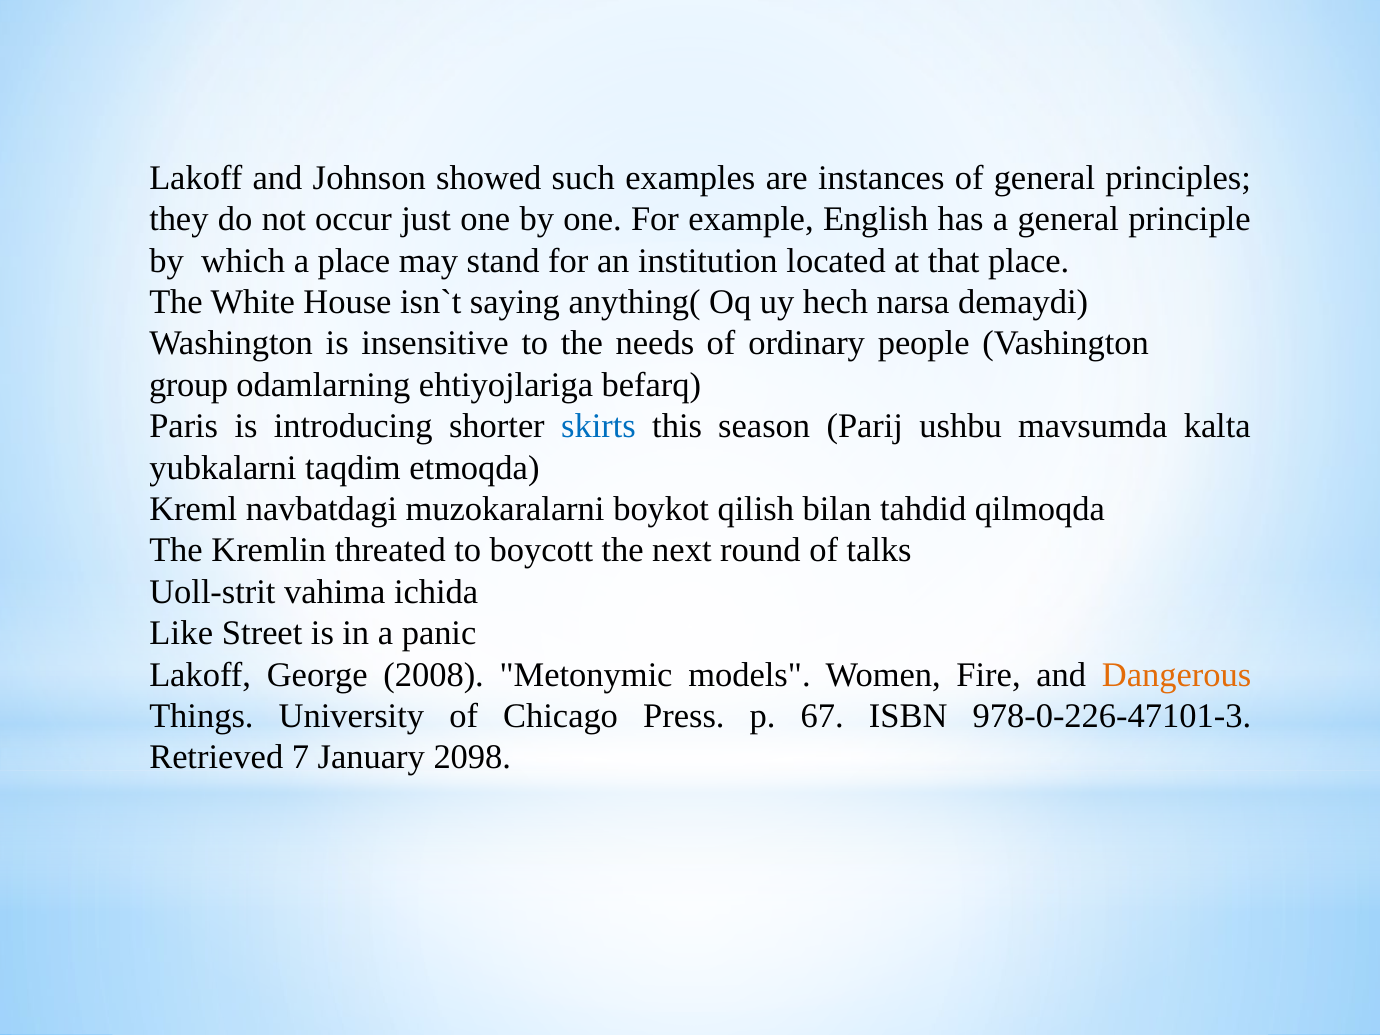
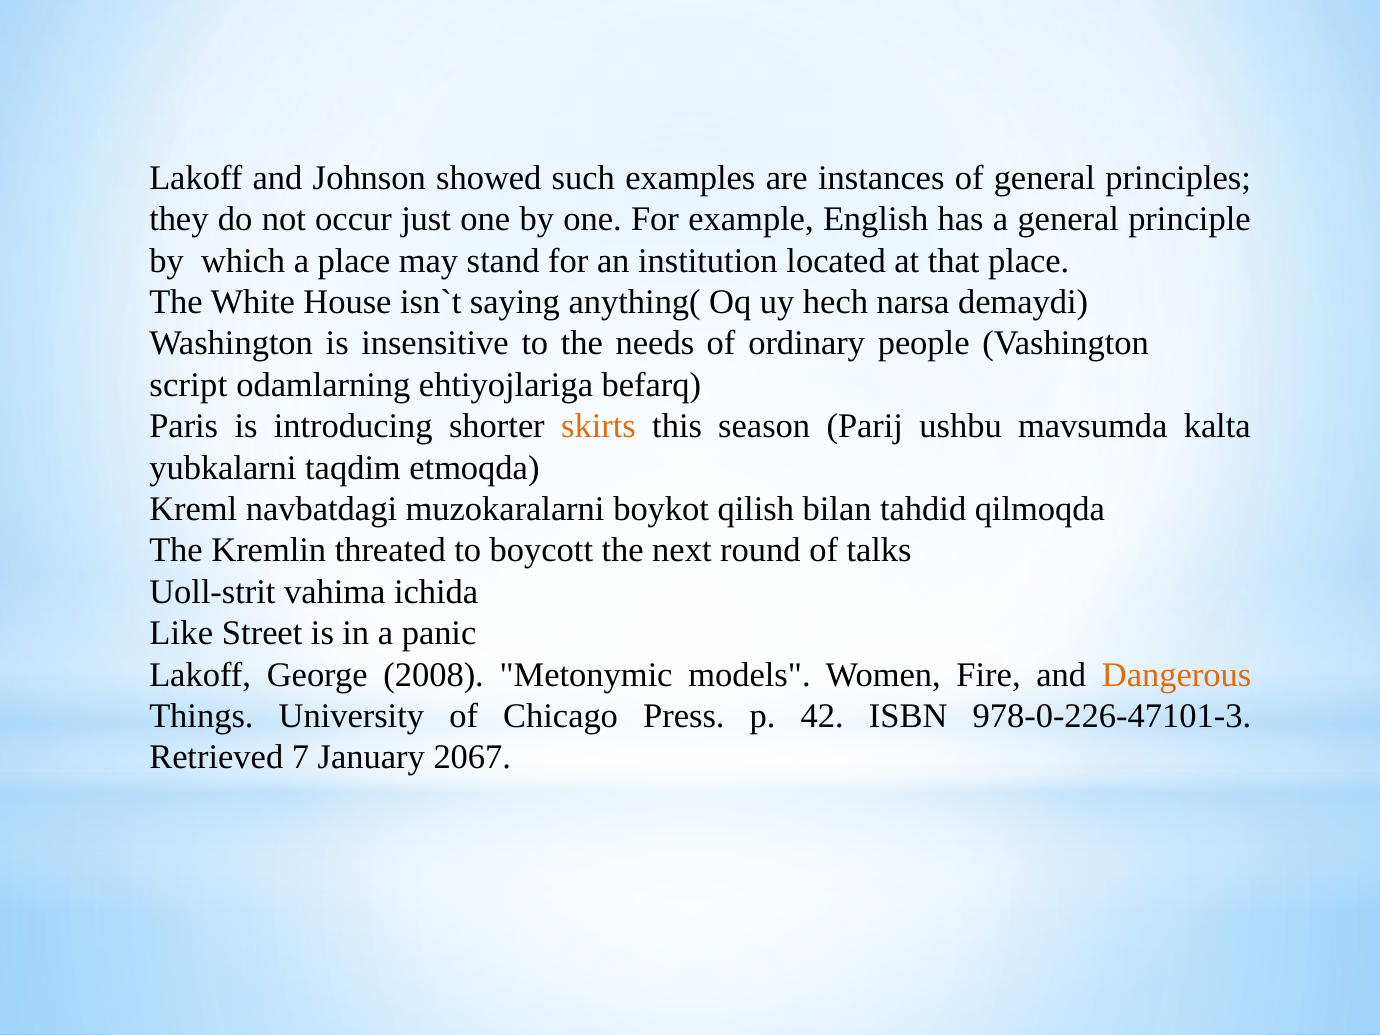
group: group -> script
skirts colour: blue -> orange
67: 67 -> 42
2098: 2098 -> 2067
